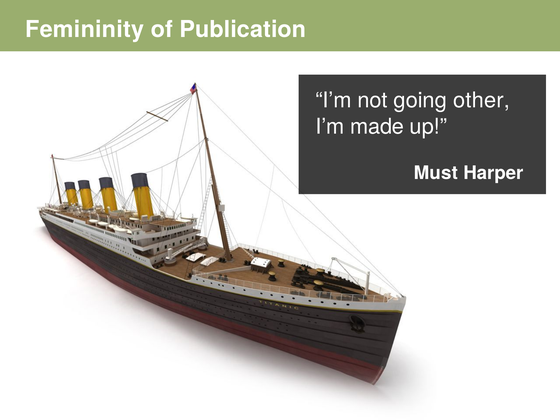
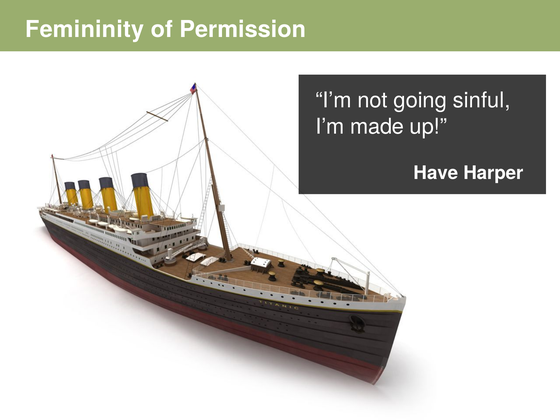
Publication: Publication -> Permission
other: other -> sinful
Must: Must -> Have
